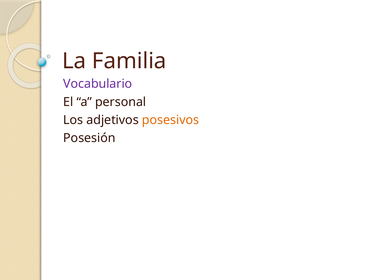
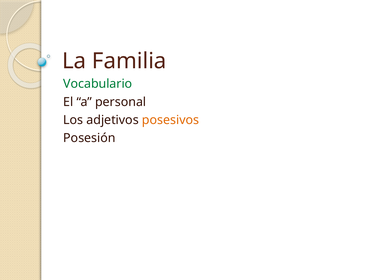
Vocabulario colour: purple -> green
